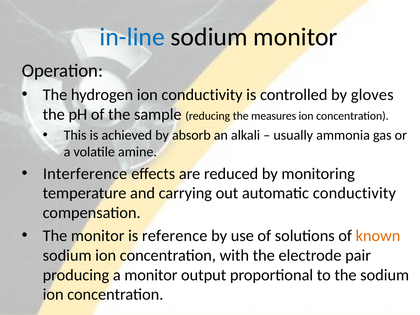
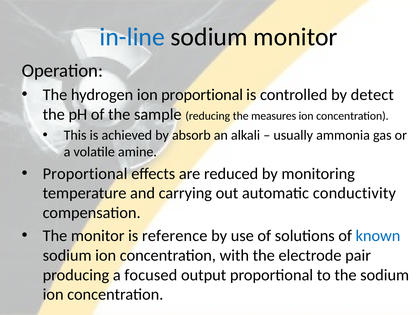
ion conductivity: conductivity -> proportional
gloves: gloves -> detect
Interference at (85, 174): Interference -> Proportional
known colour: orange -> blue
a monitor: monitor -> focused
